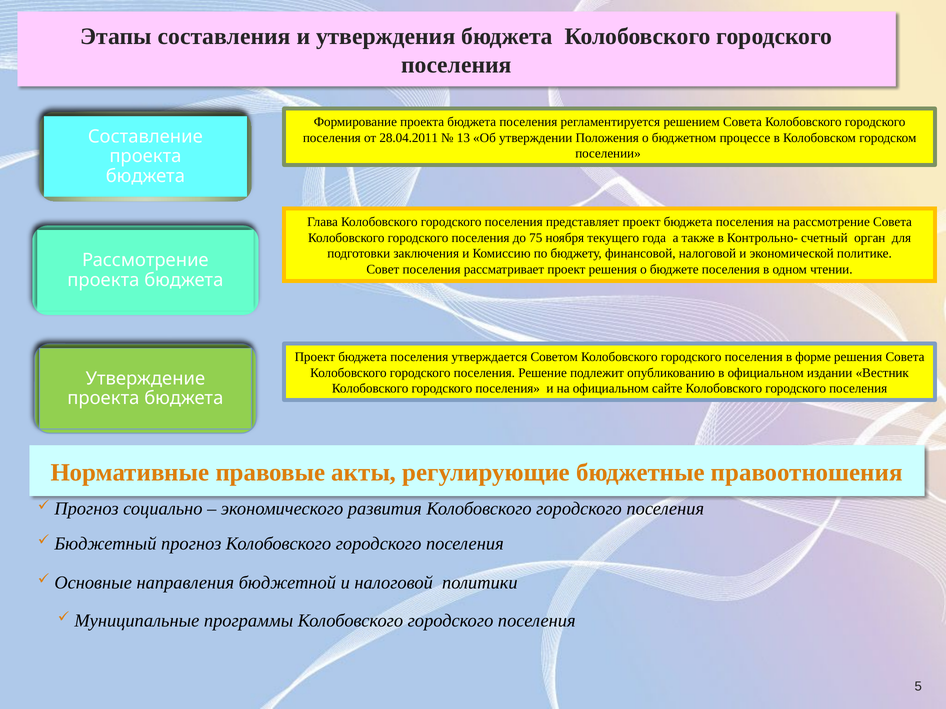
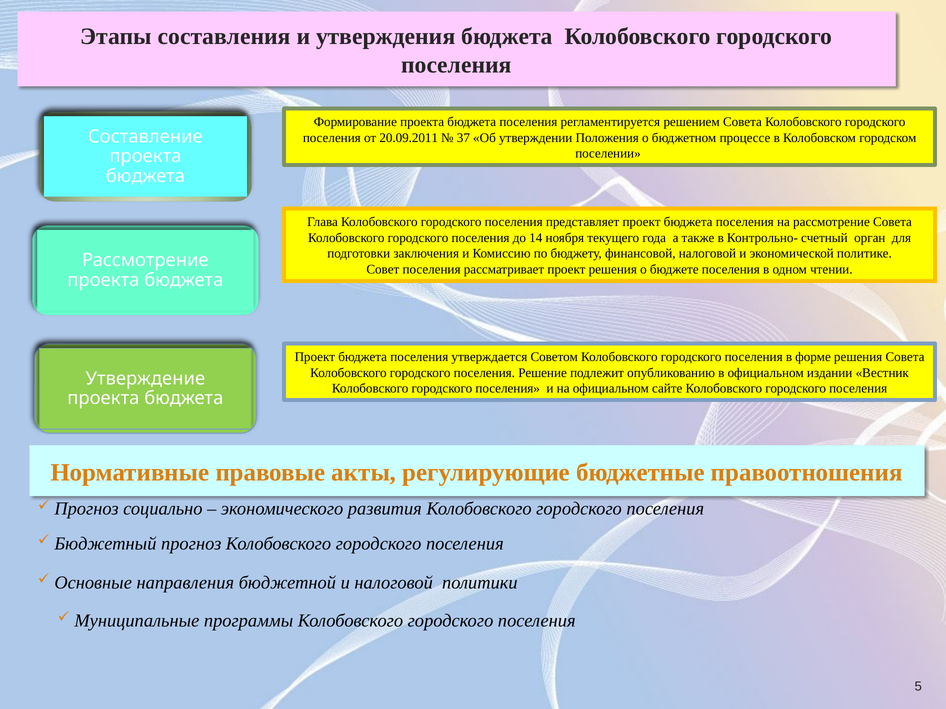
28.04.2011: 28.04.2011 -> 20.09.2011
13: 13 -> 37
75: 75 -> 14
